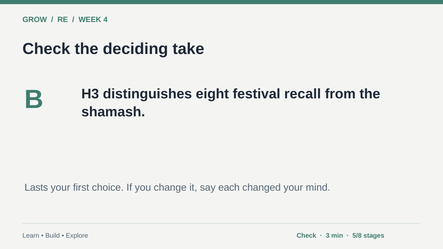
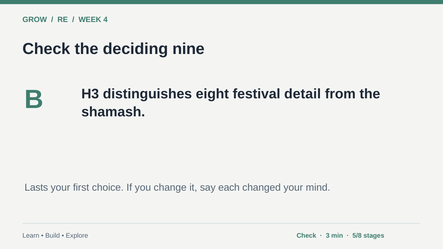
take: take -> nine
recall: recall -> detail
